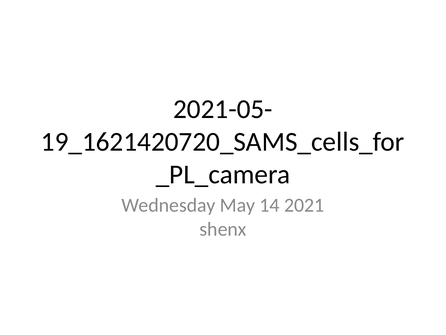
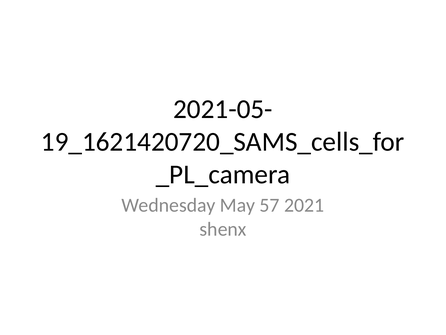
14: 14 -> 57
